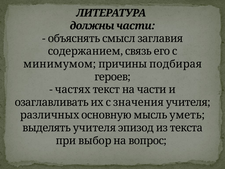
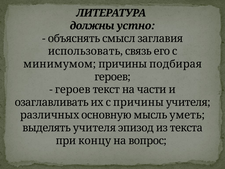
должны части: части -> устно
содержанием: содержанием -> использовать
частях at (73, 89): частях -> героев
с значения: значения -> причины
выбор: выбор -> концу
